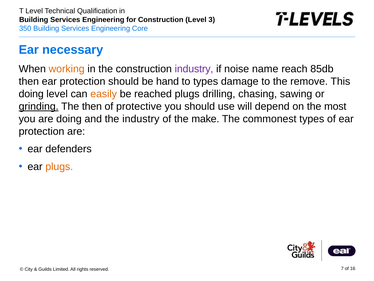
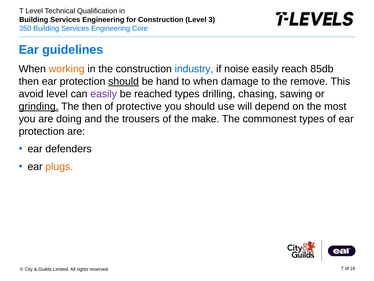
necessary: necessary -> guidelines
industry at (194, 69) colour: purple -> blue
noise name: name -> easily
should at (124, 81) underline: none -> present
to types: types -> when
doing at (31, 94): doing -> avoid
easily at (104, 94) colour: orange -> purple
reached plugs: plugs -> types
the industry: industry -> trousers
